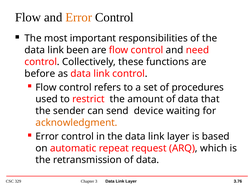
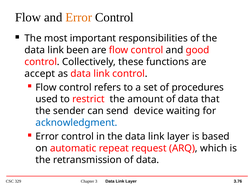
need: need -> good
before: before -> accept
acknowledgment colour: orange -> blue
